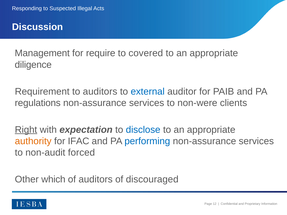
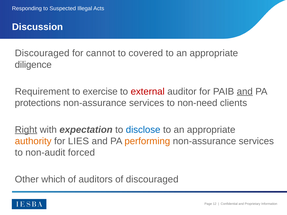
Management at (42, 53): Management -> Discouraged
require: require -> cannot
to auditors: auditors -> exercise
external colour: blue -> red
and at (245, 92) underline: none -> present
regulations: regulations -> protections
non-were: non-were -> non-need
IFAC: IFAC -> LIES
performing colour: blue -> orange
